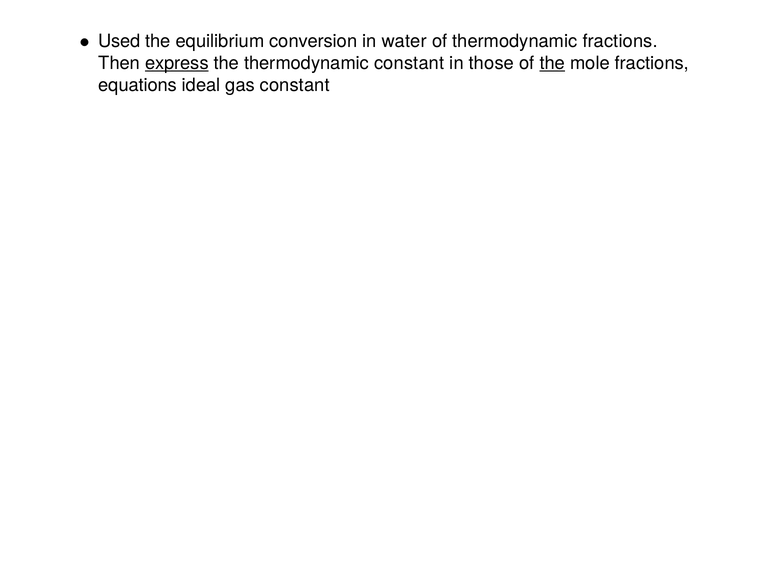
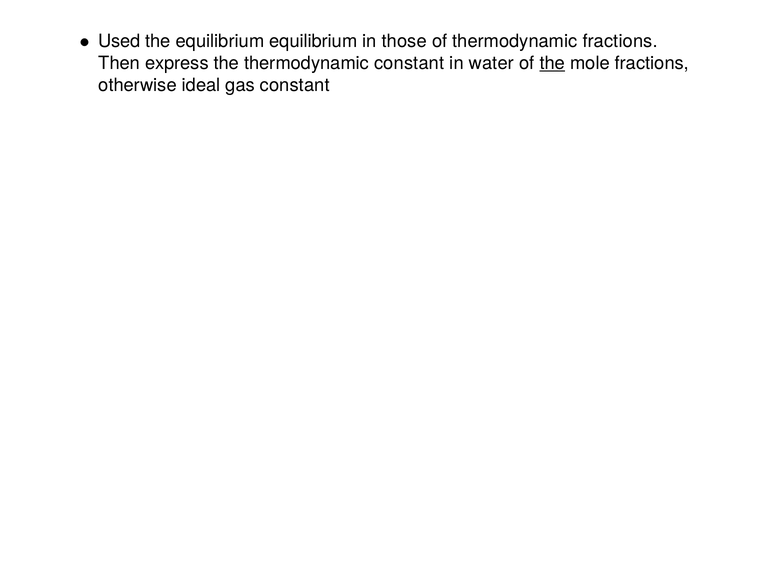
equilibrium conversion: conversion -> equilibrium
water: water -> those
express underline: present -> none
those: those -> water
equations: equations -> otherwise
